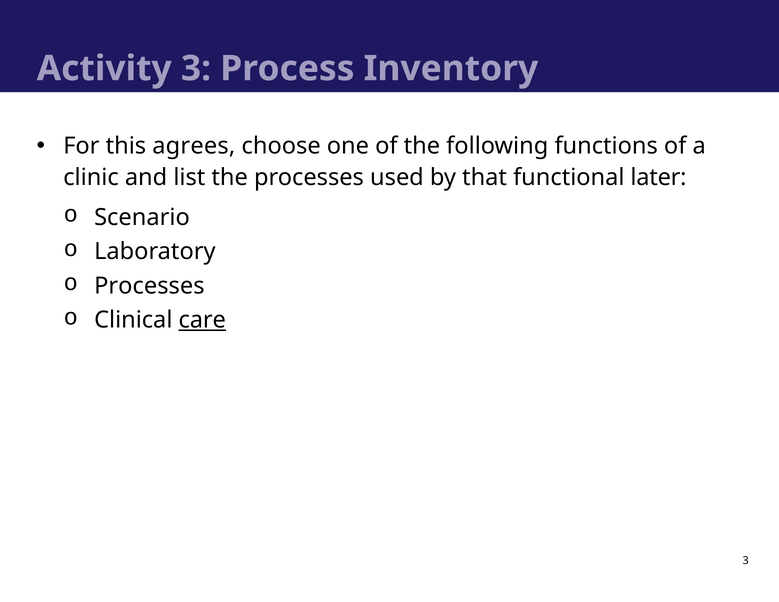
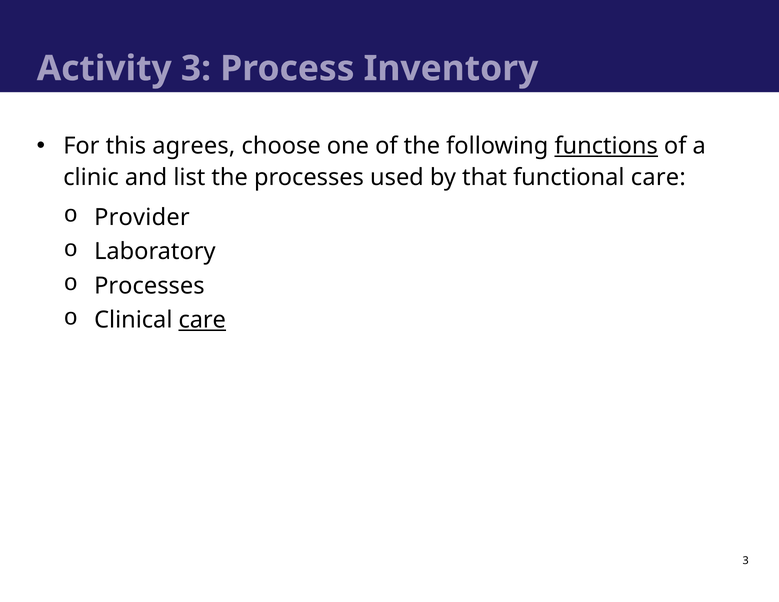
functions underline: none -> present
functional later: later -> care
Scenario: Scenario -> Provider
